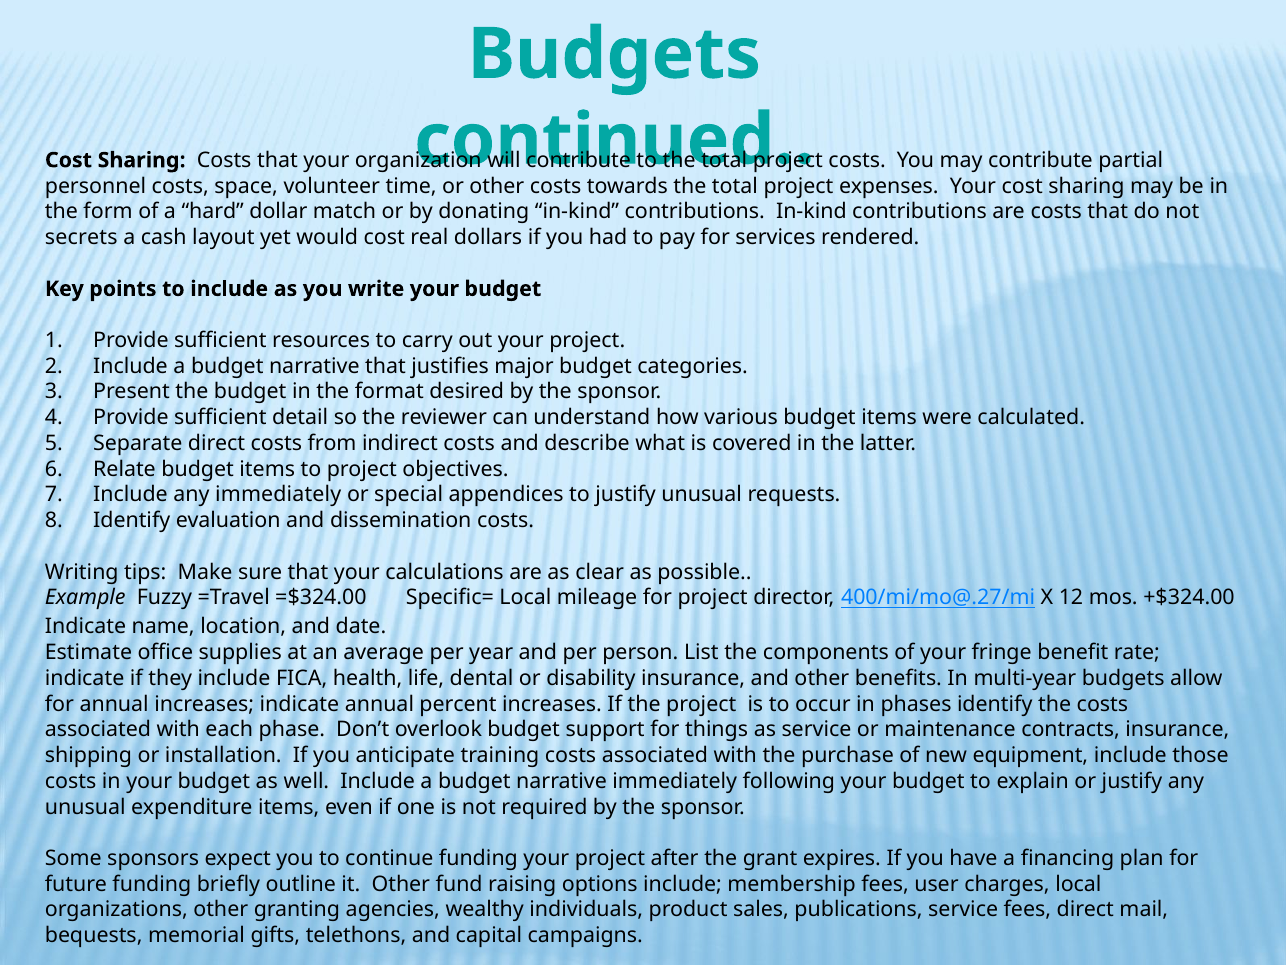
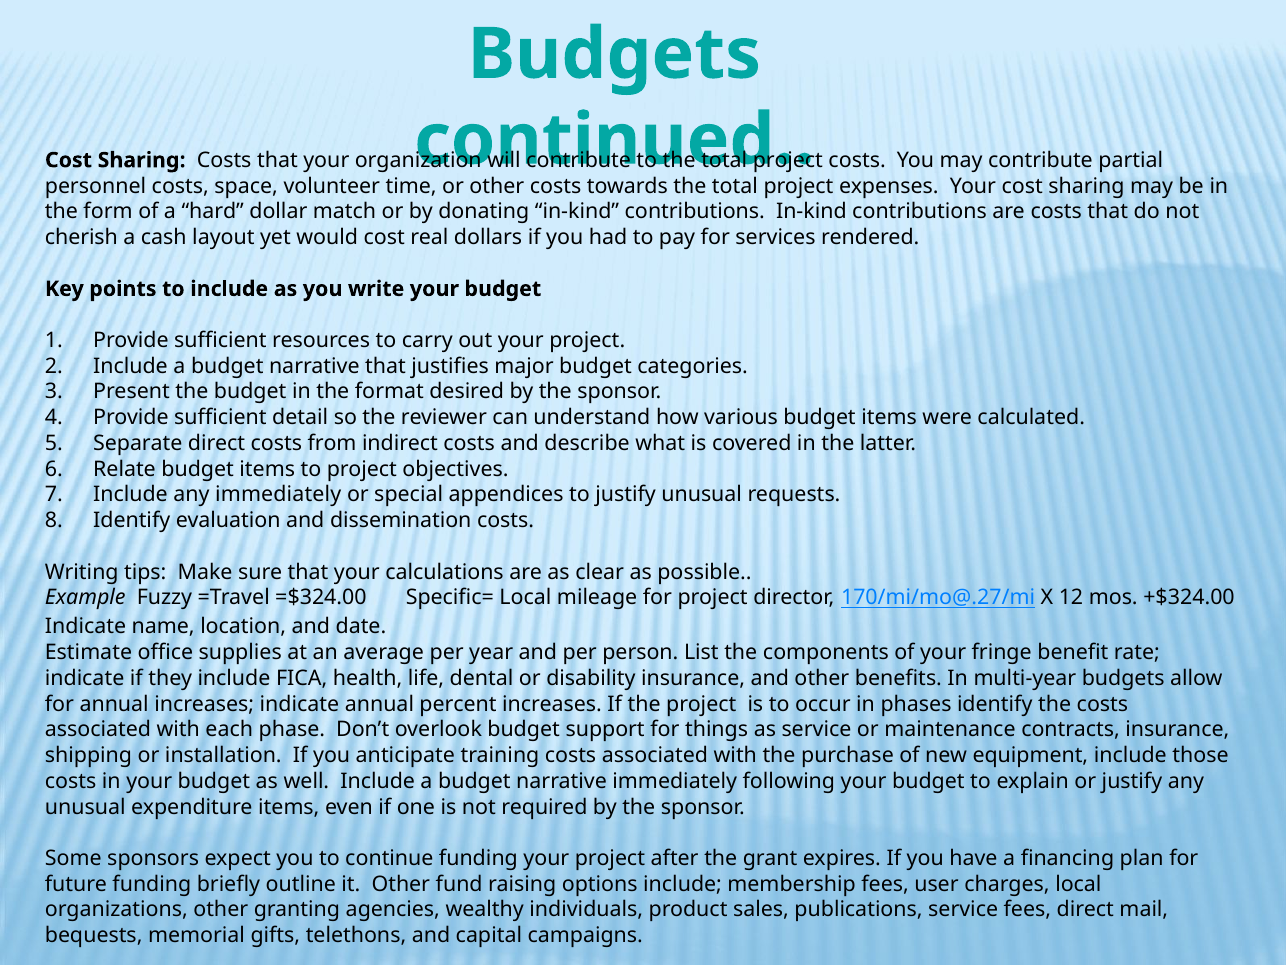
secrets: secrets -> cherish
400/mi/mo@.27/mi: 400/mi/mo@.27/mi -> 170/mi/mo@.27/mi
